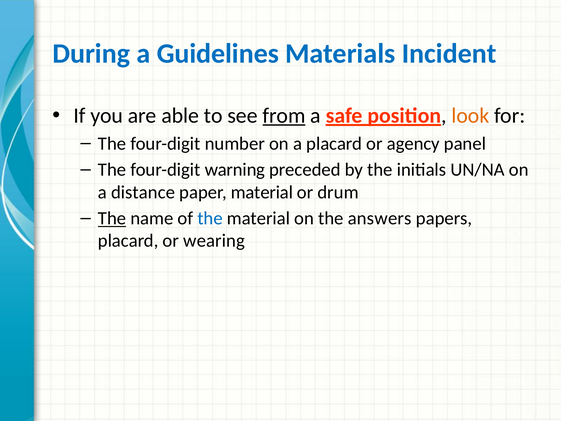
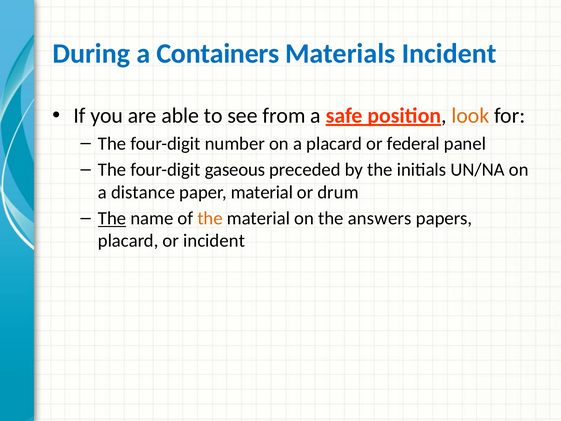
Guidelines: Guidelines -> Containers
from underline: present -> none
agency: agency -> federal
warning: warning -> gaseous
the at (210, 218) colour: blue -> orange
or wearing: wearing -> incident
